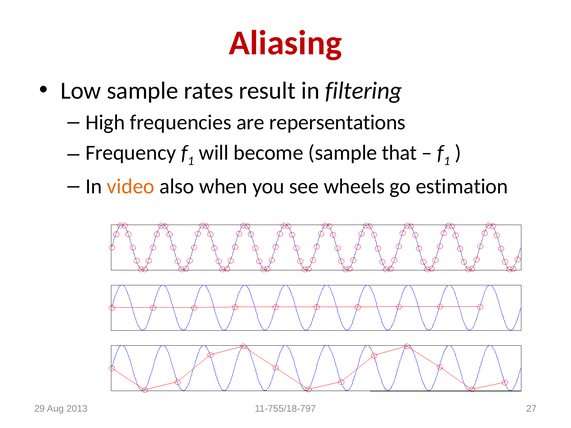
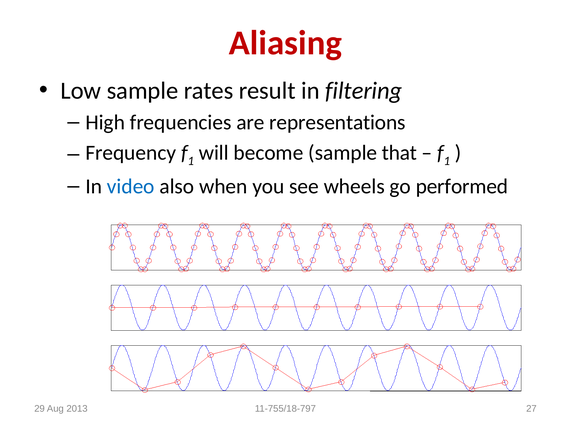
repersentations: repersentations -> representations
video colour: orange -> blue
estimation: estimation -> performed
